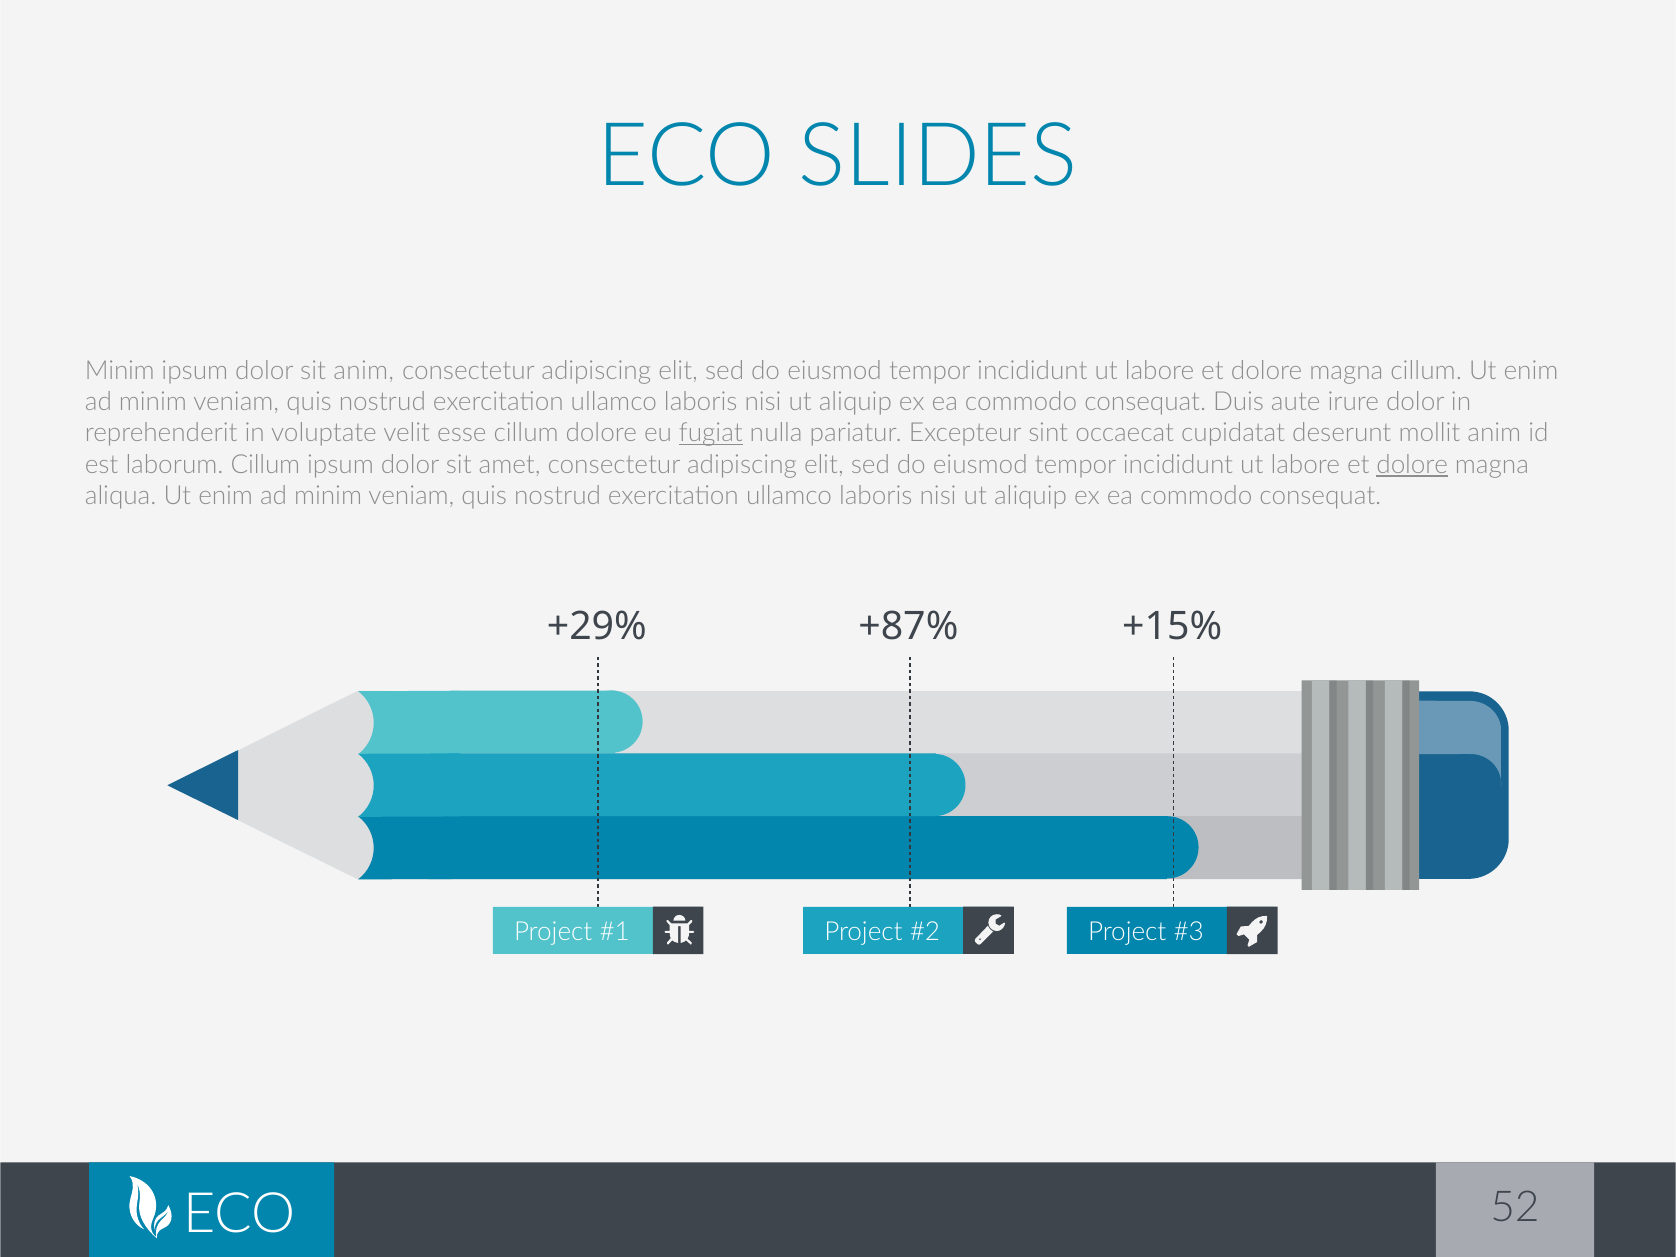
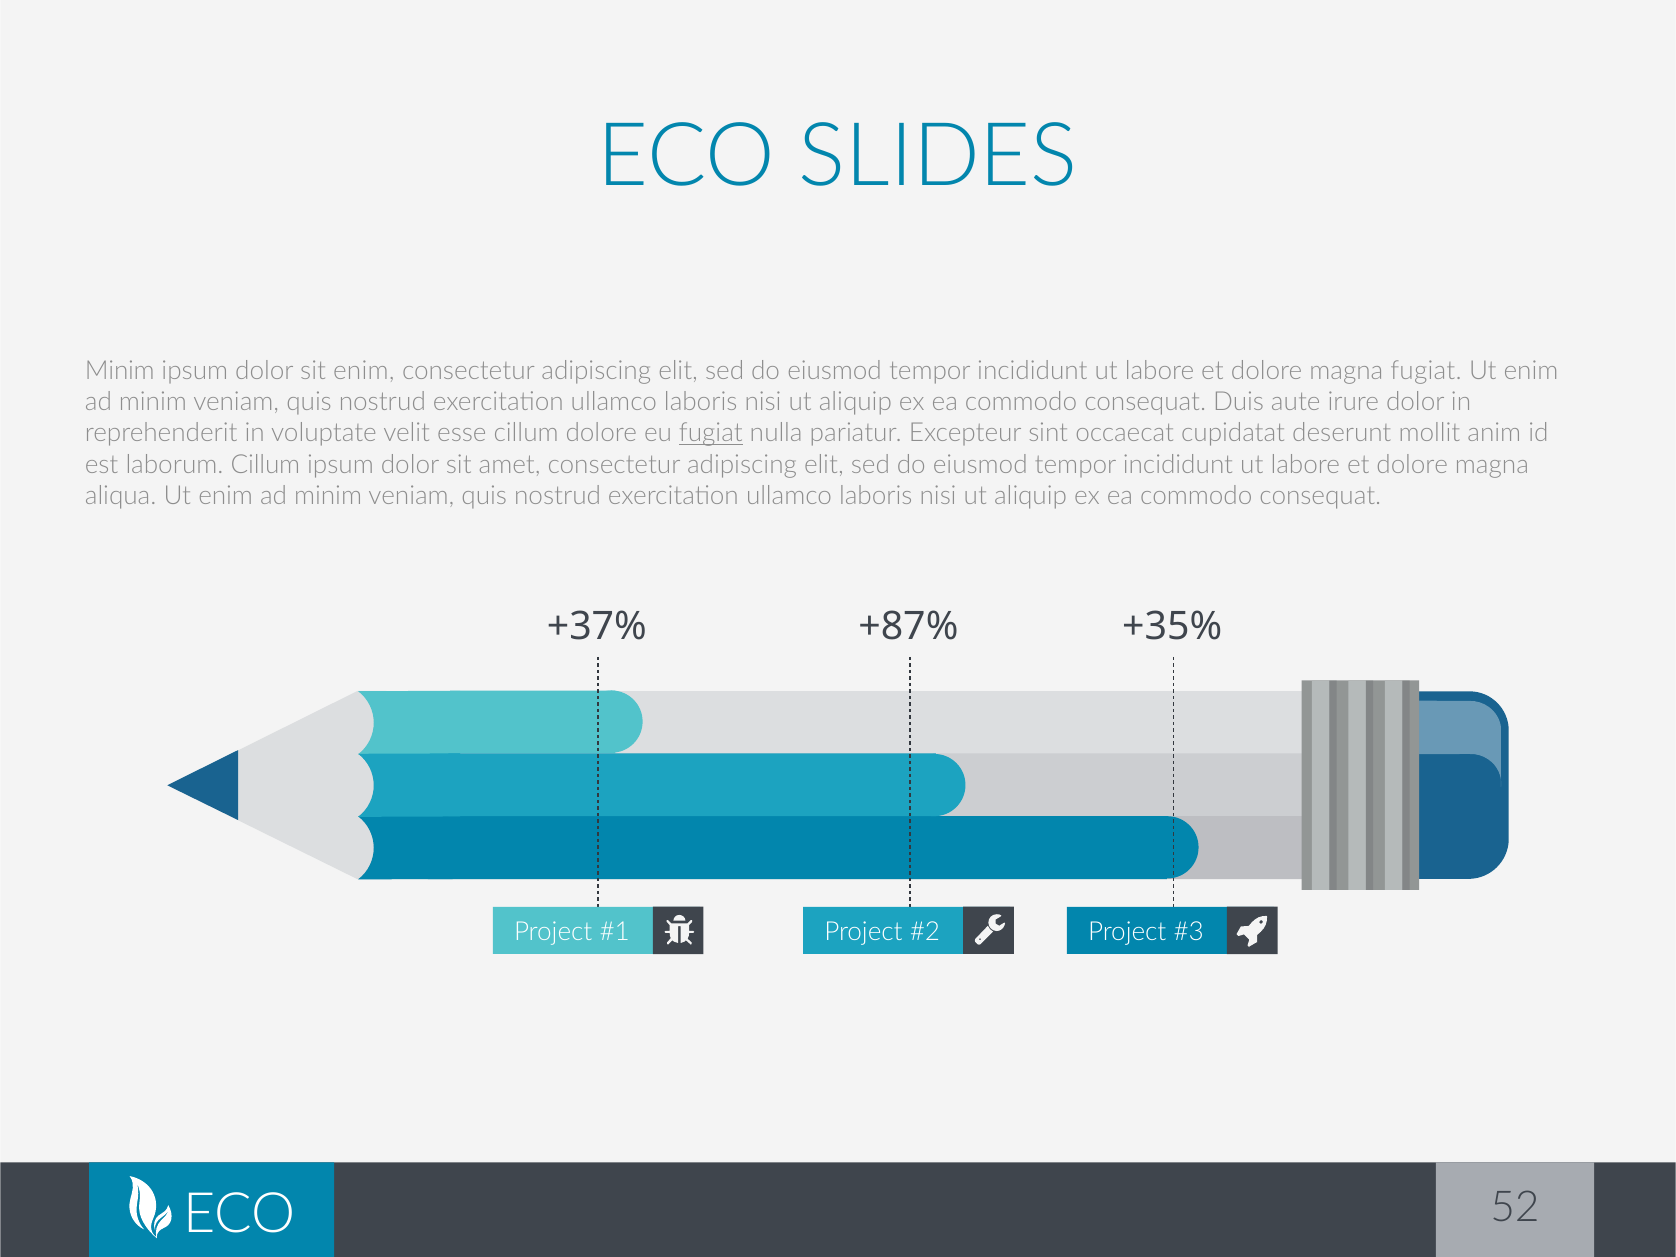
sit anim: anim -> enim
magna cillum: cillum -> fugiat
dolore at (1412, 465) underline: present -> none
+29%: +29% -> +37%
+15%: +15% -> +35%
